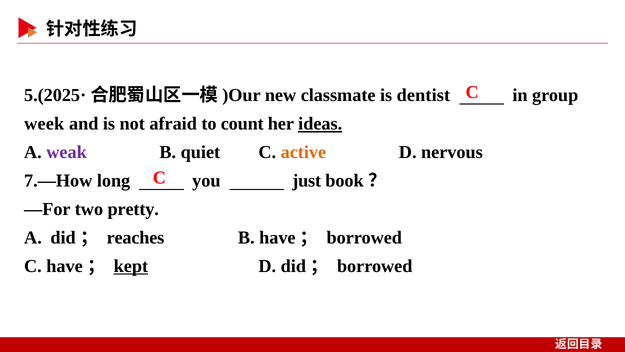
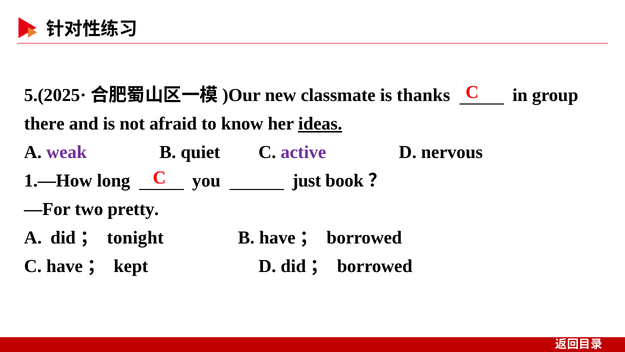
dentist: dentist -> thanks
week: week -> there
count: count -> know
active colour: orange -> purple
7.—How: 7.—How -> 1.—How
reaches: reaches -> tonight
kept underline: present -> none
